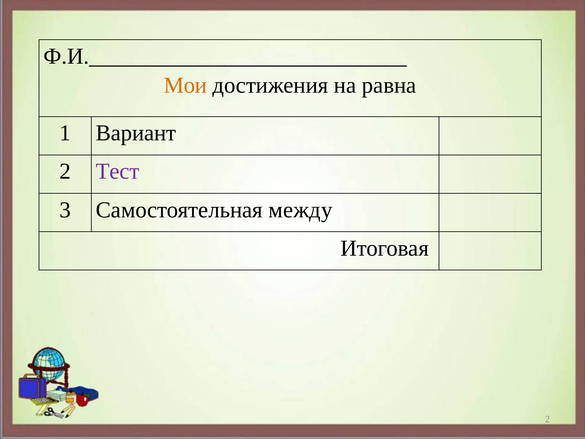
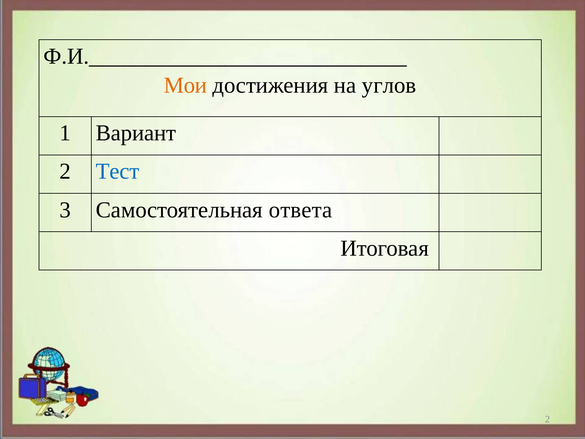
равна: равна -> углов
Тест colour: purple -> blue
между: между -> ответа
